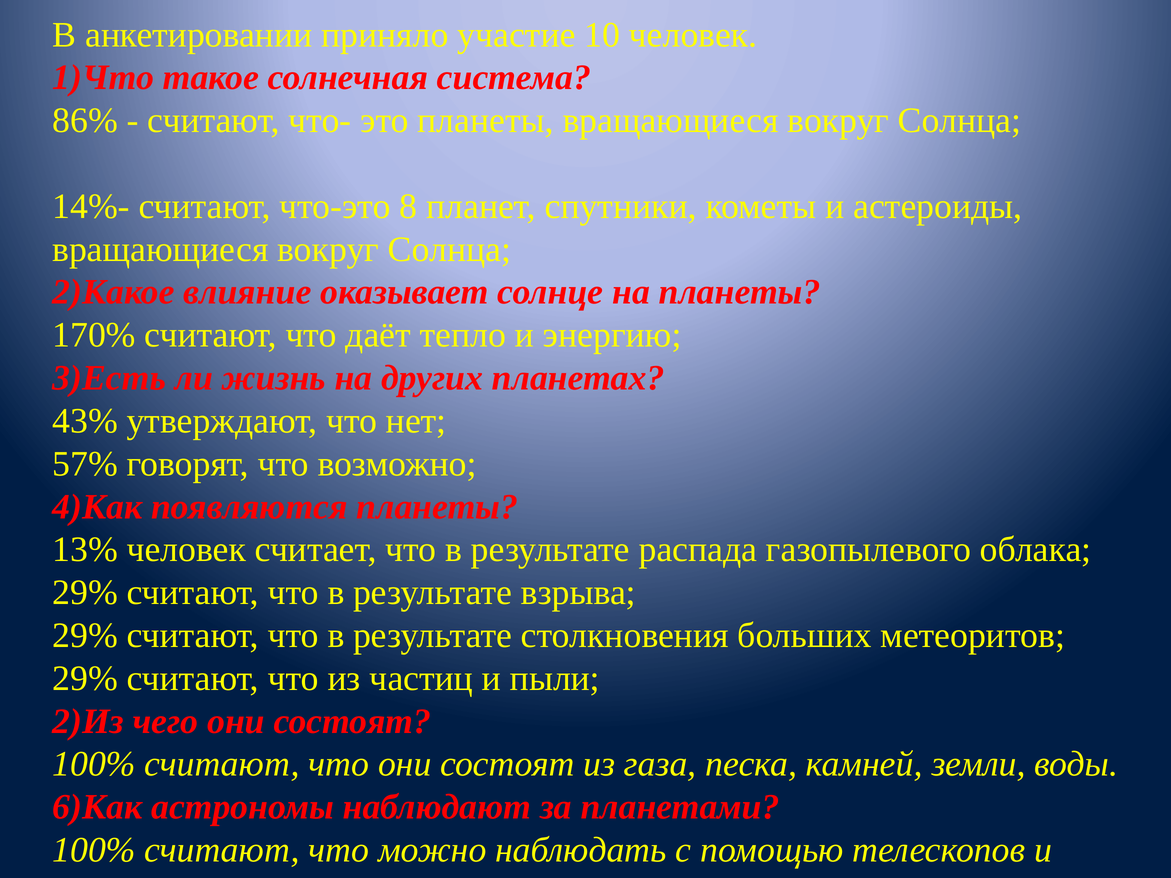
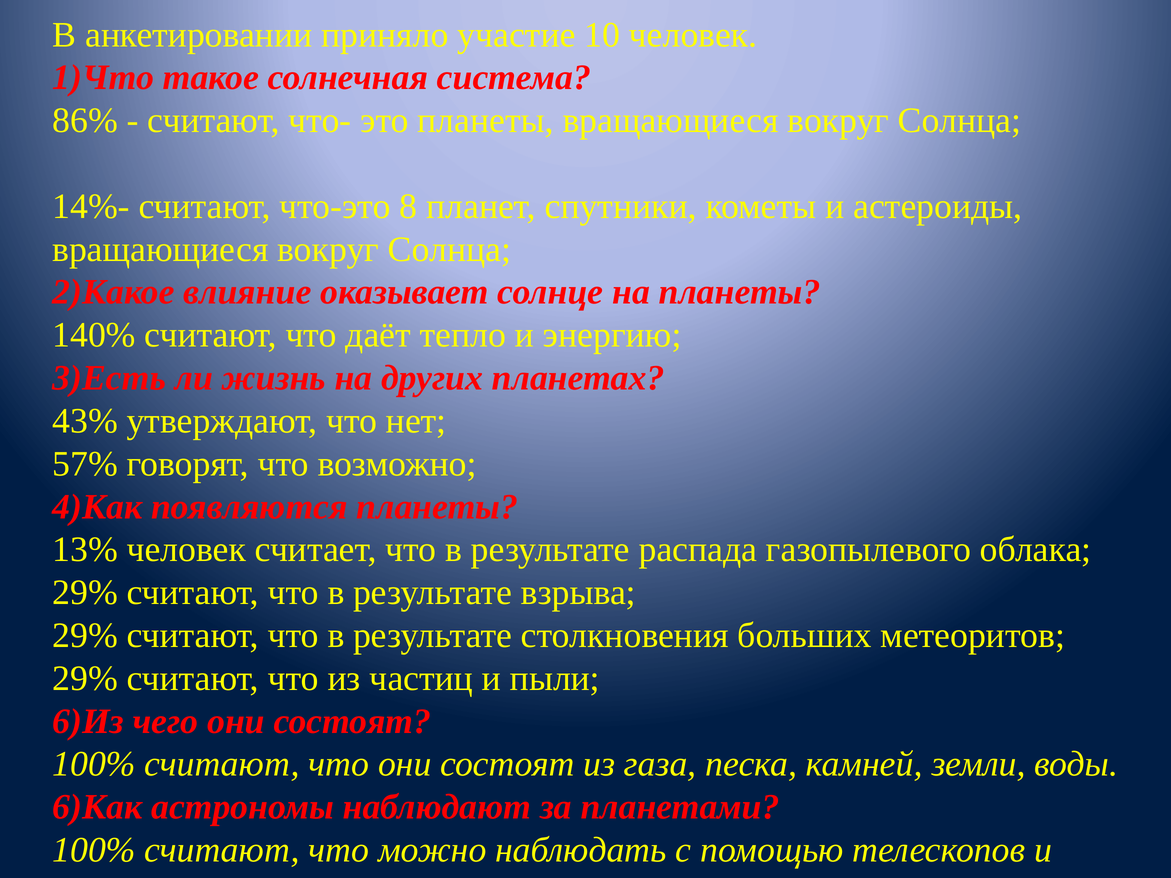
170%: 170% -> 140%
2)Из: 2)Из -> 6)Из
